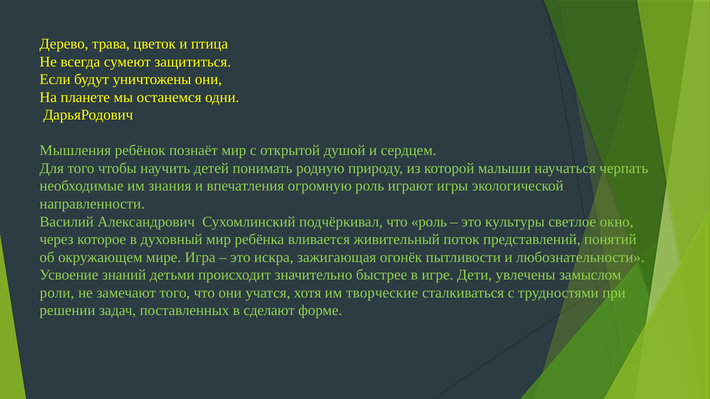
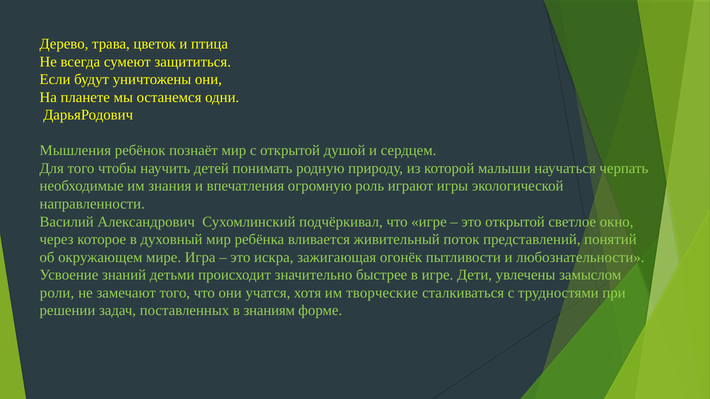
что роль: роль -> игре
это культуры: культуры -> открытой
сделают: сделают -> знаниям
